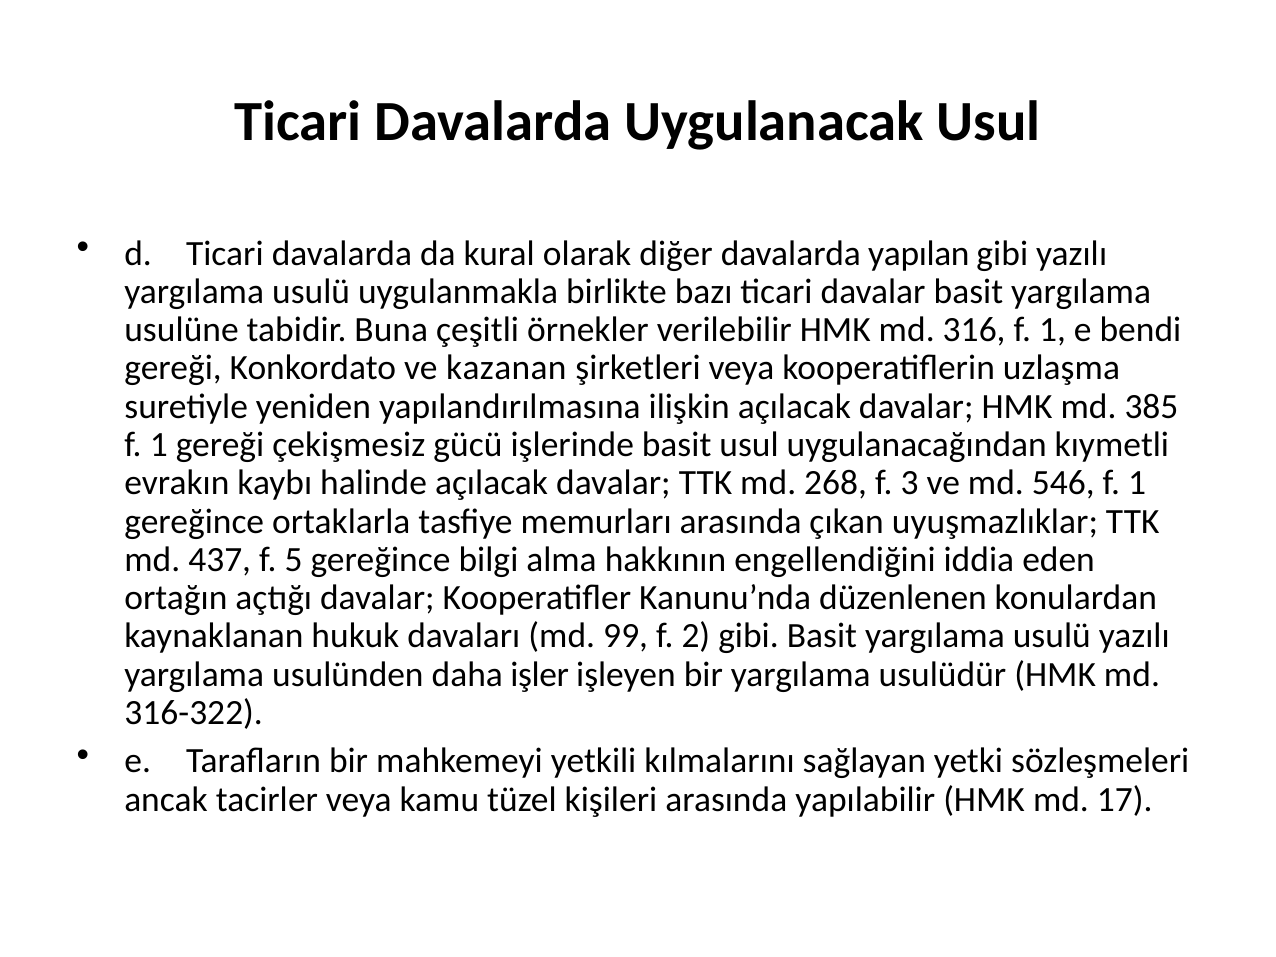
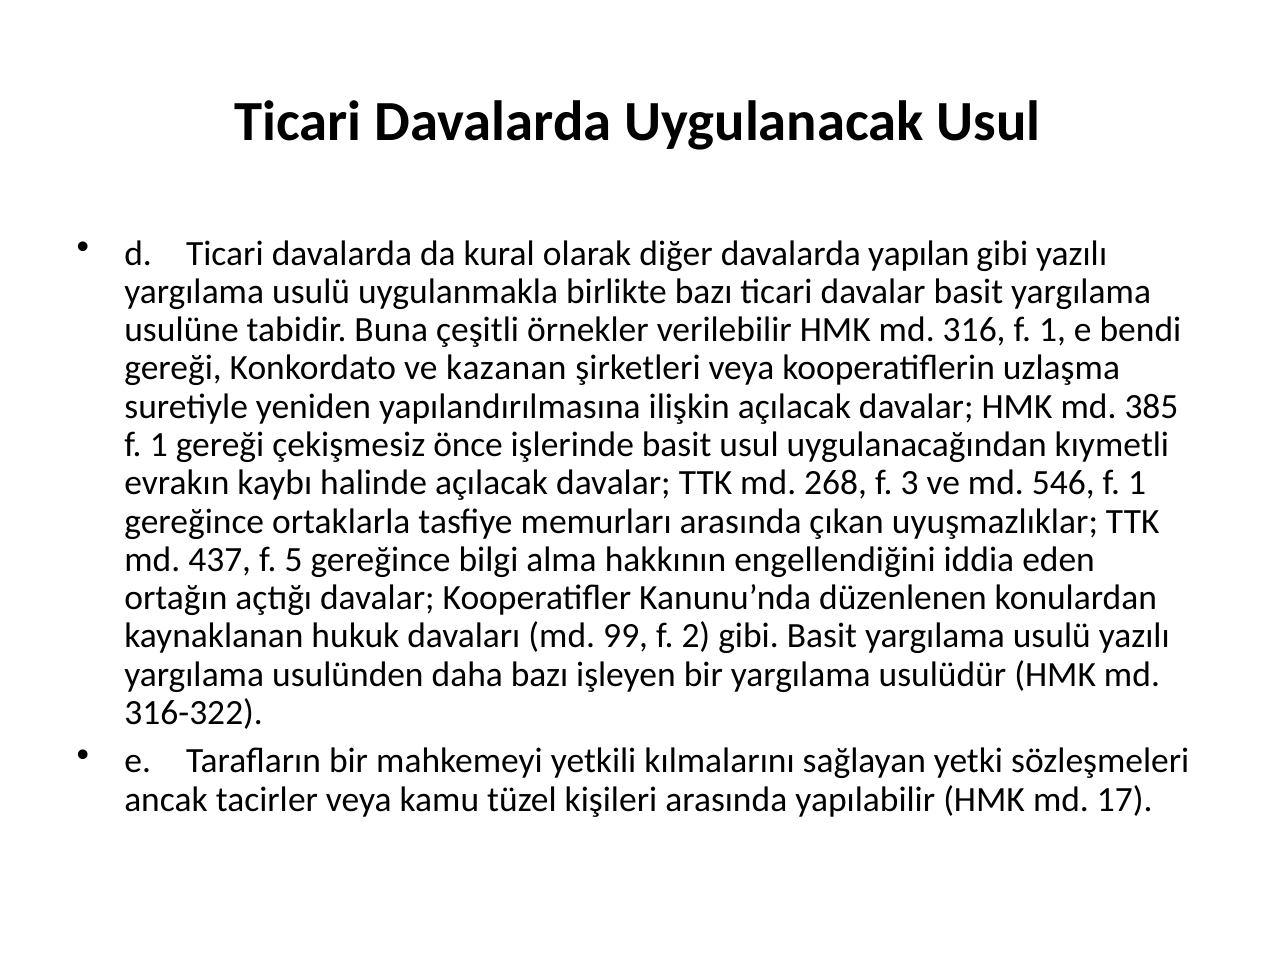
gücü: gücü -> önce
daha işler: işler -> bazı
